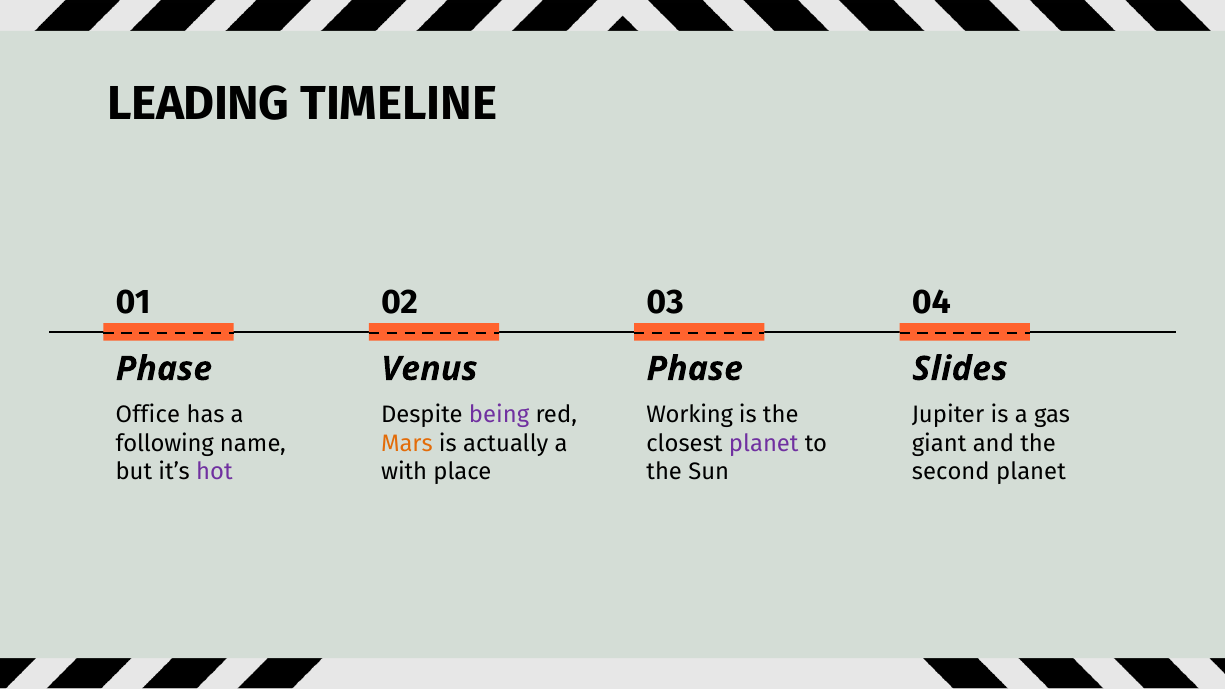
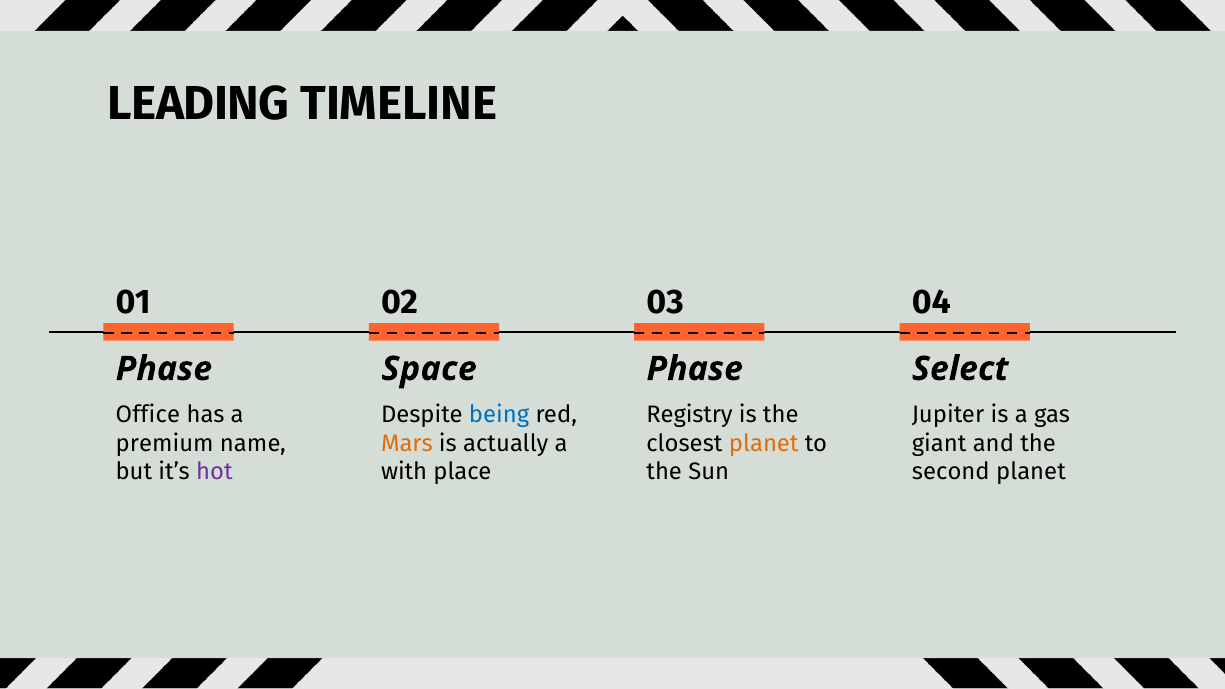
Venus: Venus -> Space
Slides: Slides -> Select
being colour: purple -> blue
Working: Working -> Registry
following: following -> premium
planet at (764, 443) colour: purple -> orange
